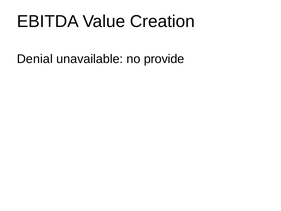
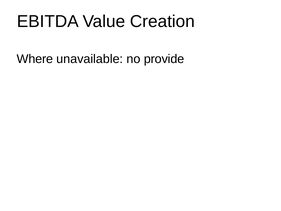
Denial: Denial -> Where
